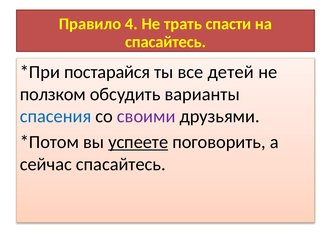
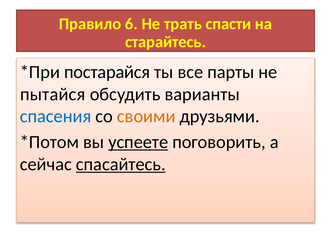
4: 4 -> 6
спасайтесь at (166, 42): спасайтесь -> старайтесь
детей: детей -> парты
ползком: ползком -> пытайся
своими colour: purple -> orange
спасайтесь at (121, 164) underline: none -> present
